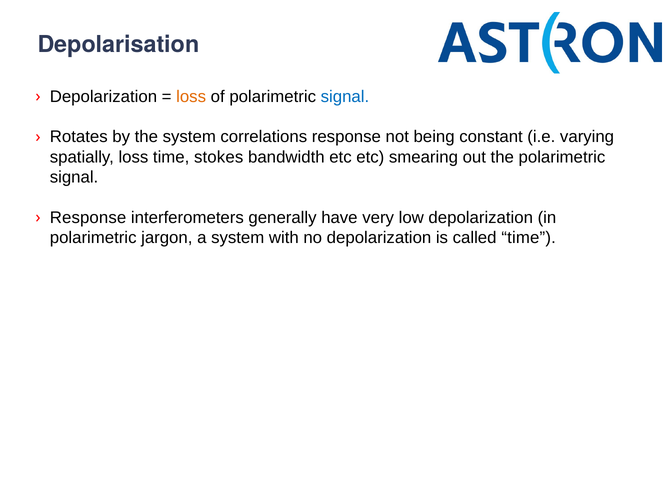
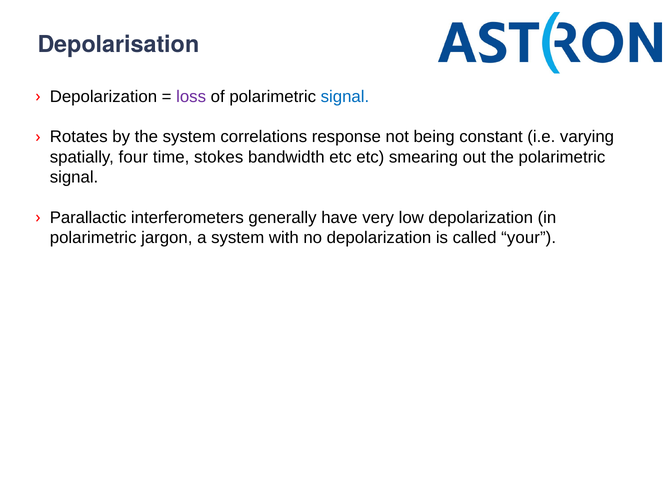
loss at (191, 96) colour: orange -> purple
spatially loss: loss -> four
Response at (88, 217): Response -> Parallactic
called time: time -> your
